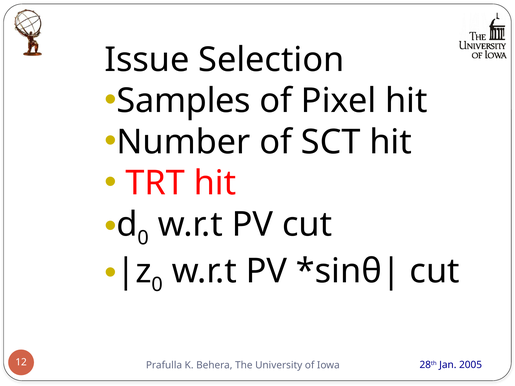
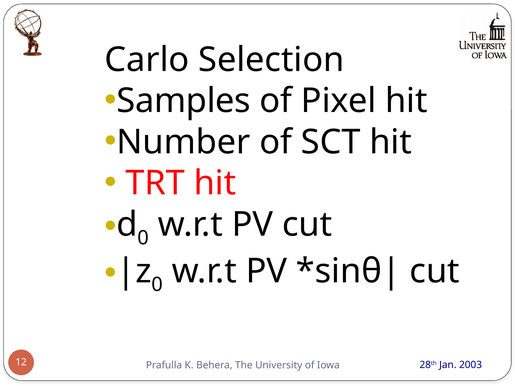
Issue: Issue -> Carlo
2005: 2005 -> 2003
